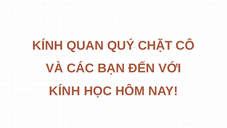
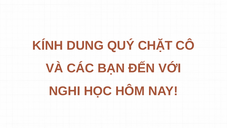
QUAN: QUAN -> DUNG
KÍNH at (65, 91): KÍNH -> NGHI
